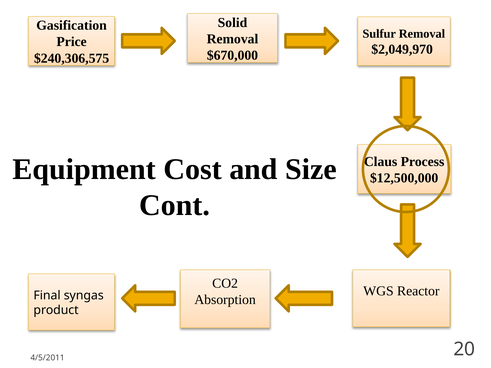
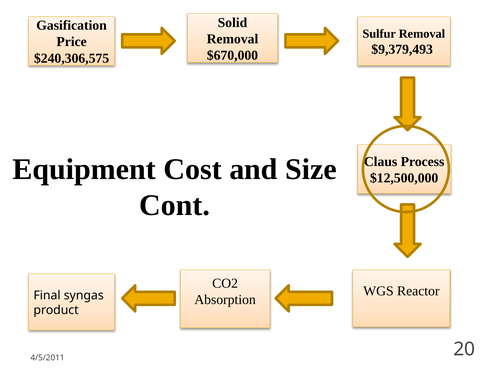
$2,049,970: $2,049,970 -> $9,379,493
